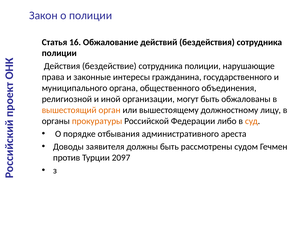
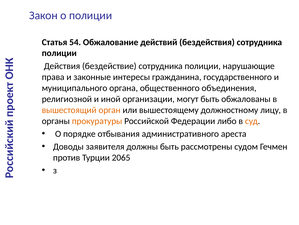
16: 16 -> 54
2097: 2097 -> 2065
